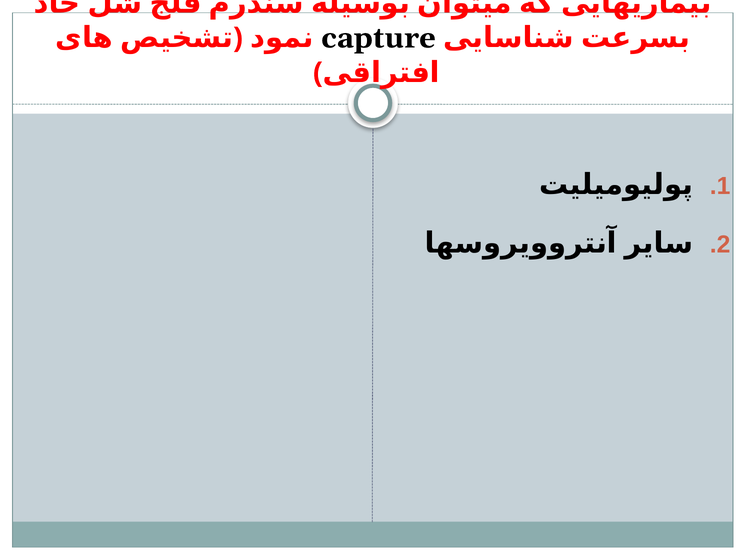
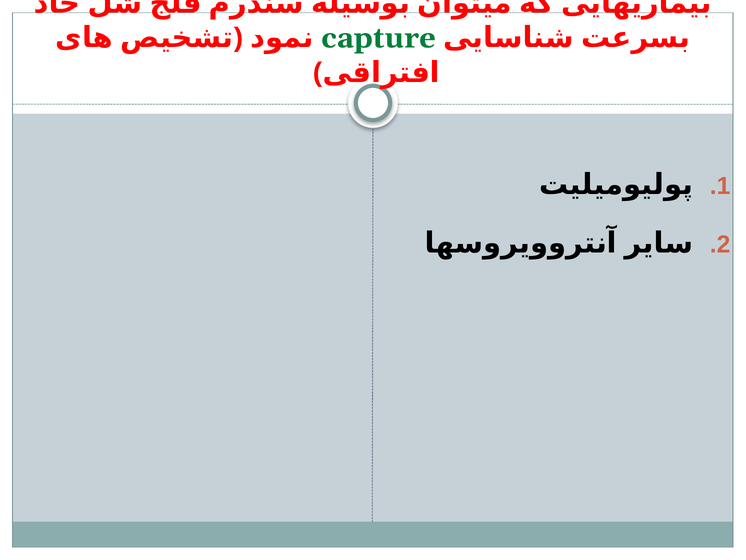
capture colour: black -> green
